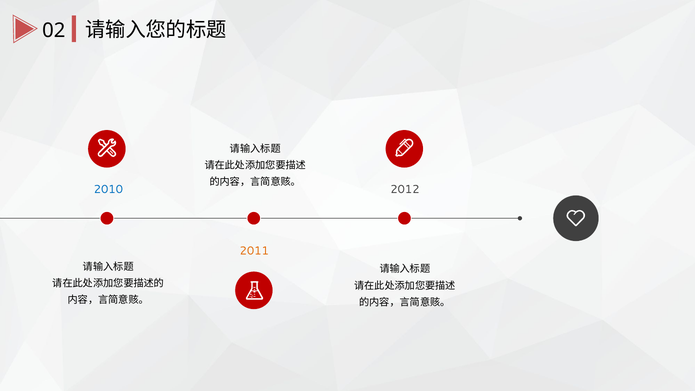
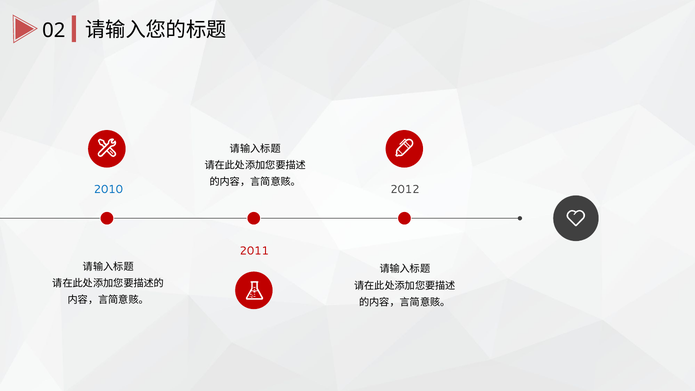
2011 colour: orange -> red
